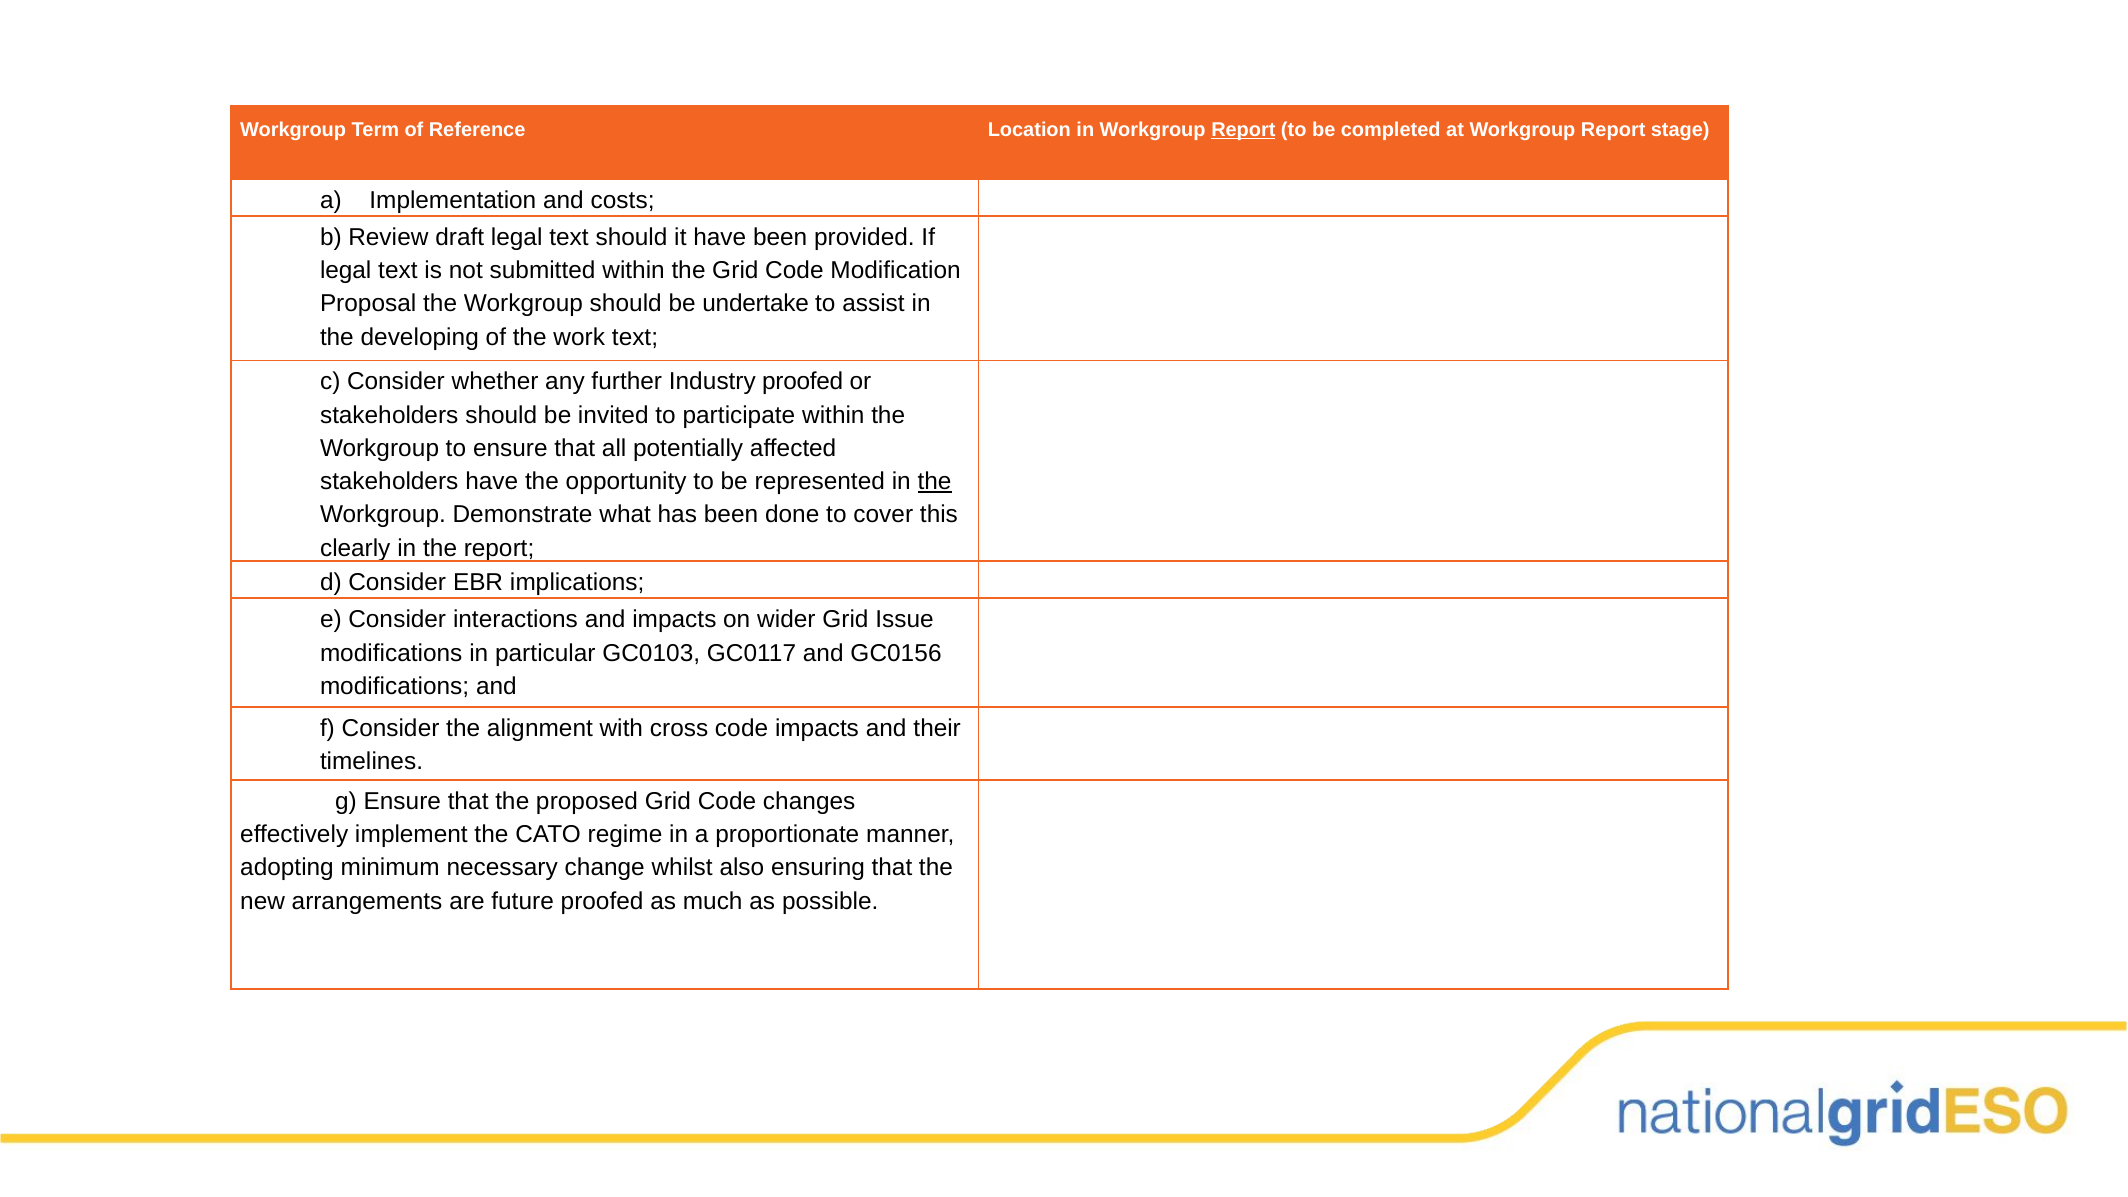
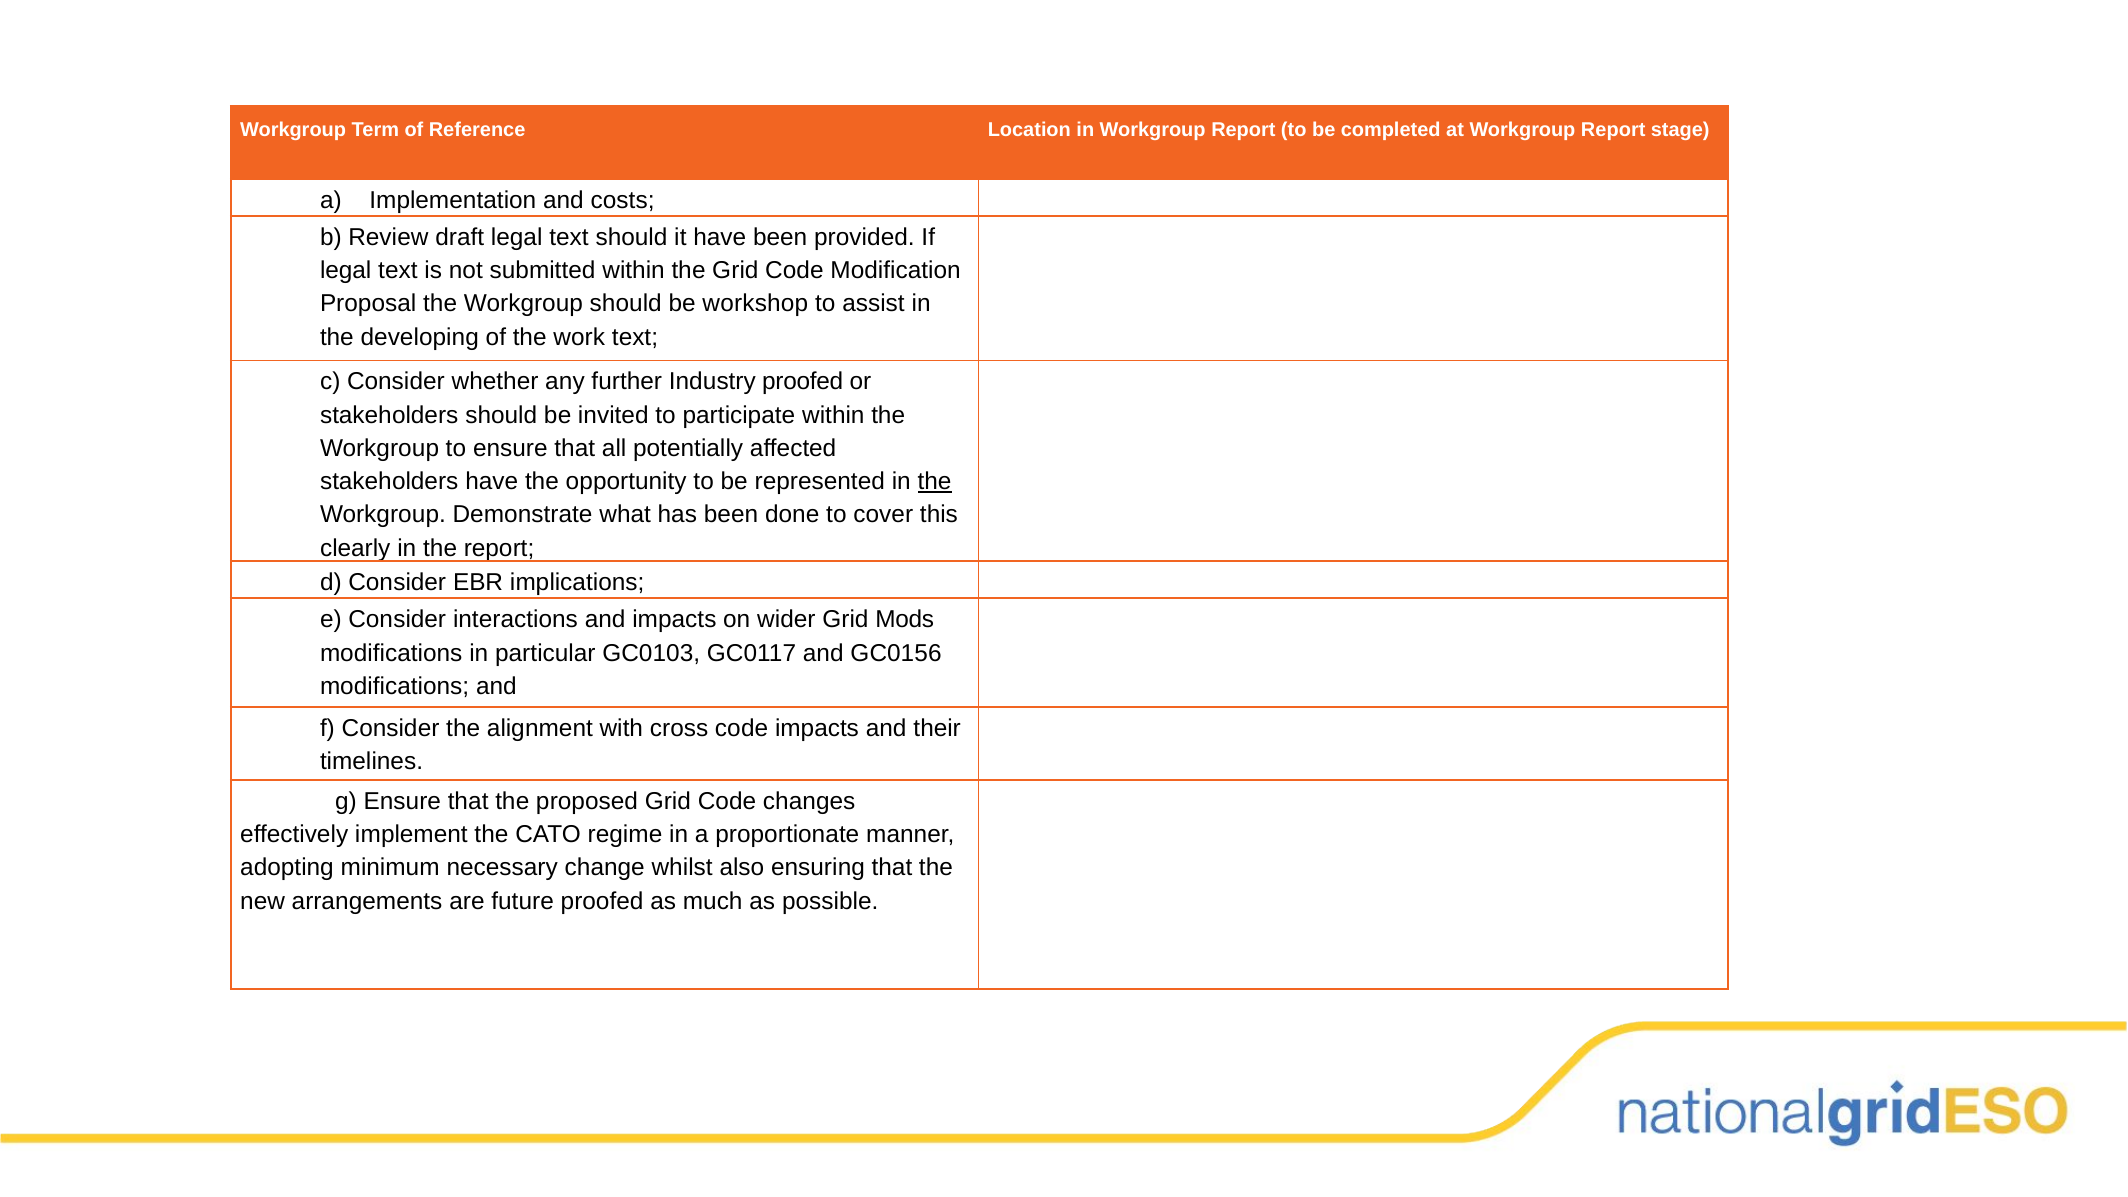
Report at (1243, 130) underline: present -> none
undertake: undertake -> workshop
Issue: Issue -> Mods
